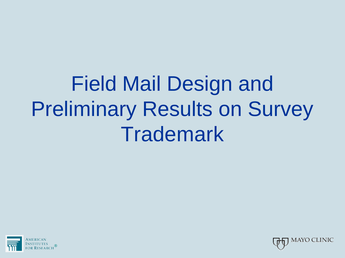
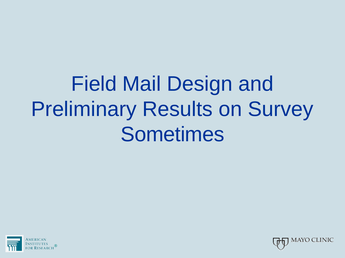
Trademark: Trademark -> Sometimes
